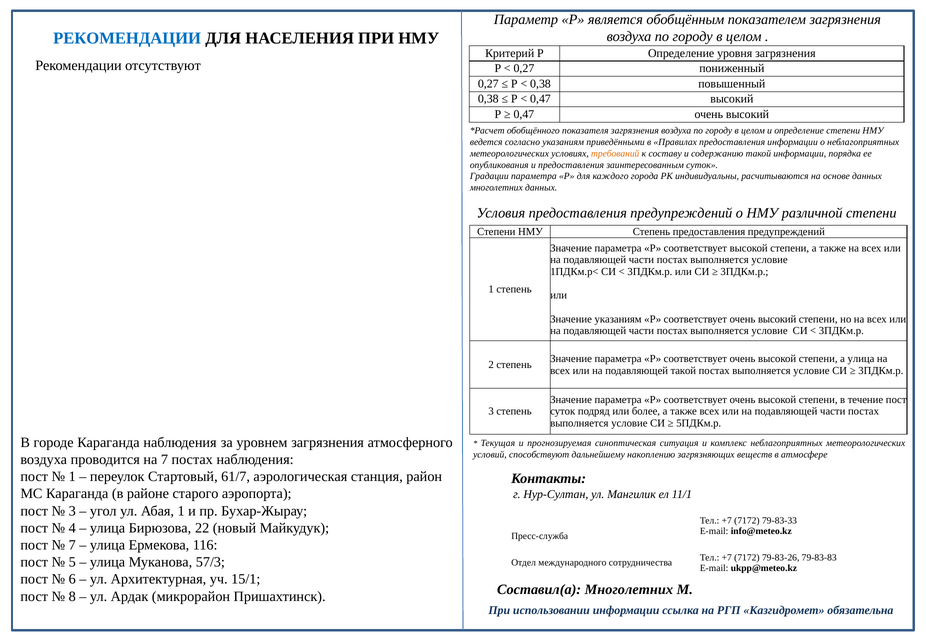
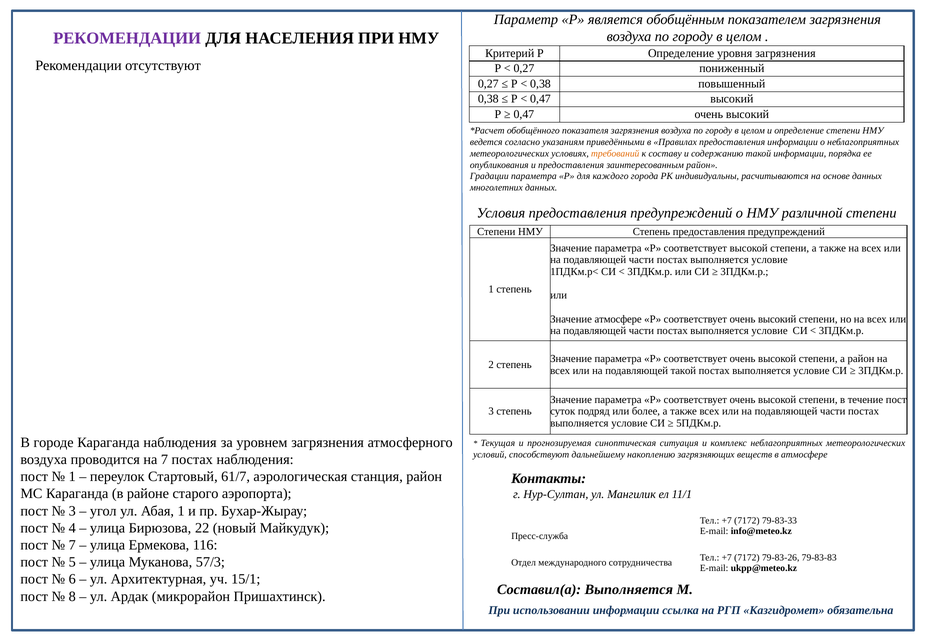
РЕКОМЕНДАЦИИ at (127, 38) colour: blue -> purple
заинтересованным суток: суток -> район
Значение указаниям: указаниям -> атмосфере
а улица: улица -> район
Составил(а Многолетних: Многолетних -> Выполняется
